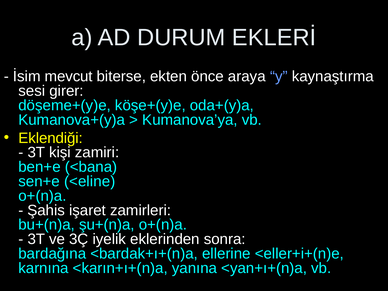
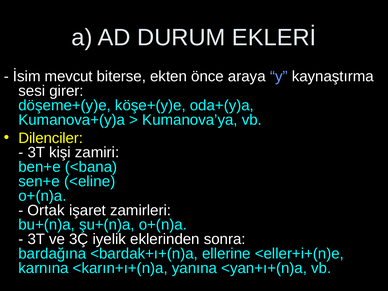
Eklendiği: Eklendiği -> Dilenciler
Şahis: Şahis -> Ortak
